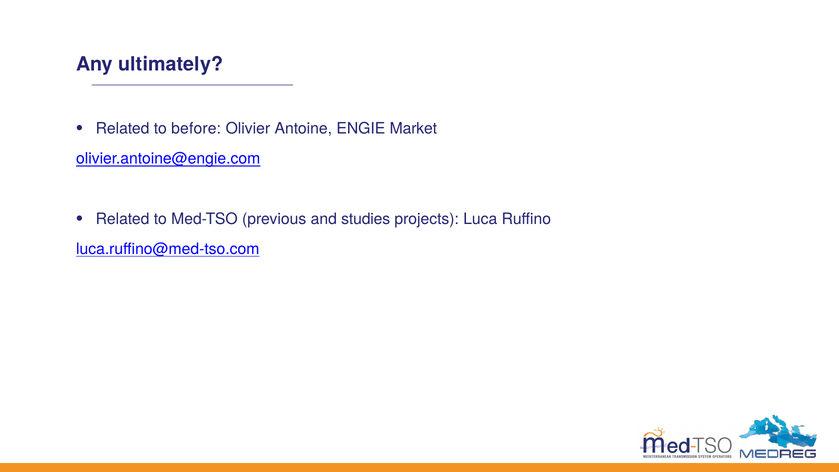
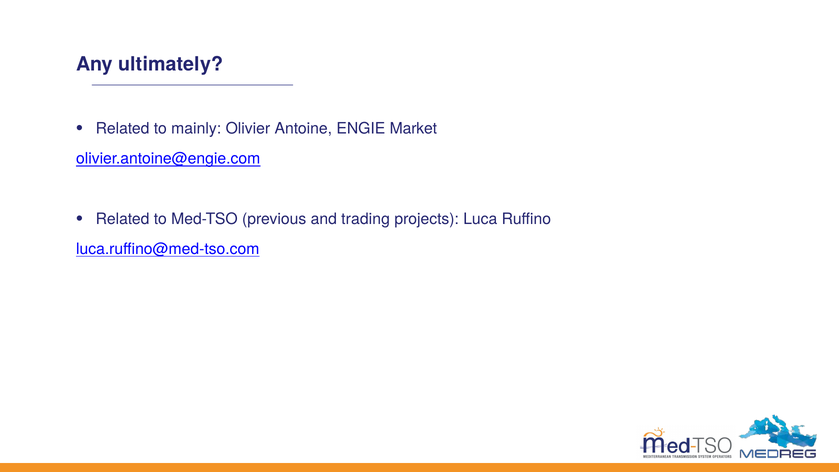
before: before -> mainly
studies: studies -> trading
